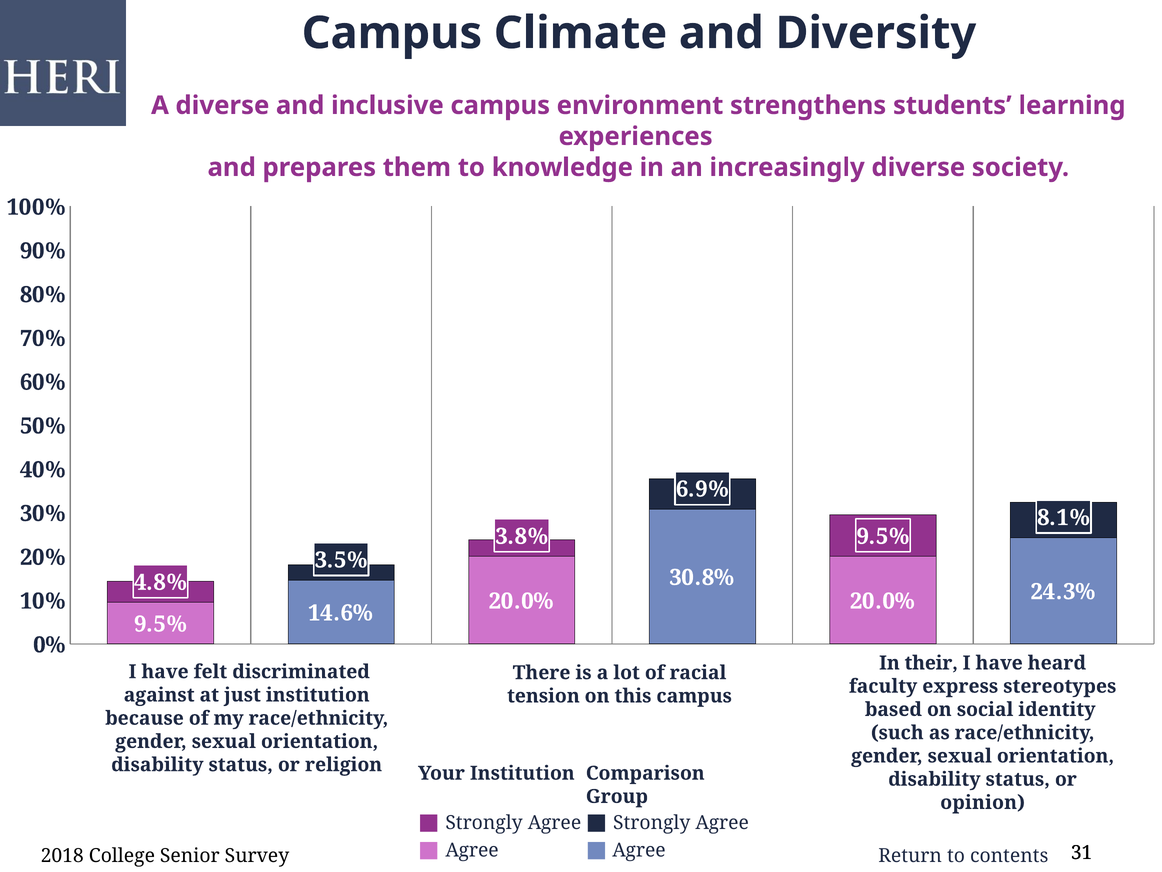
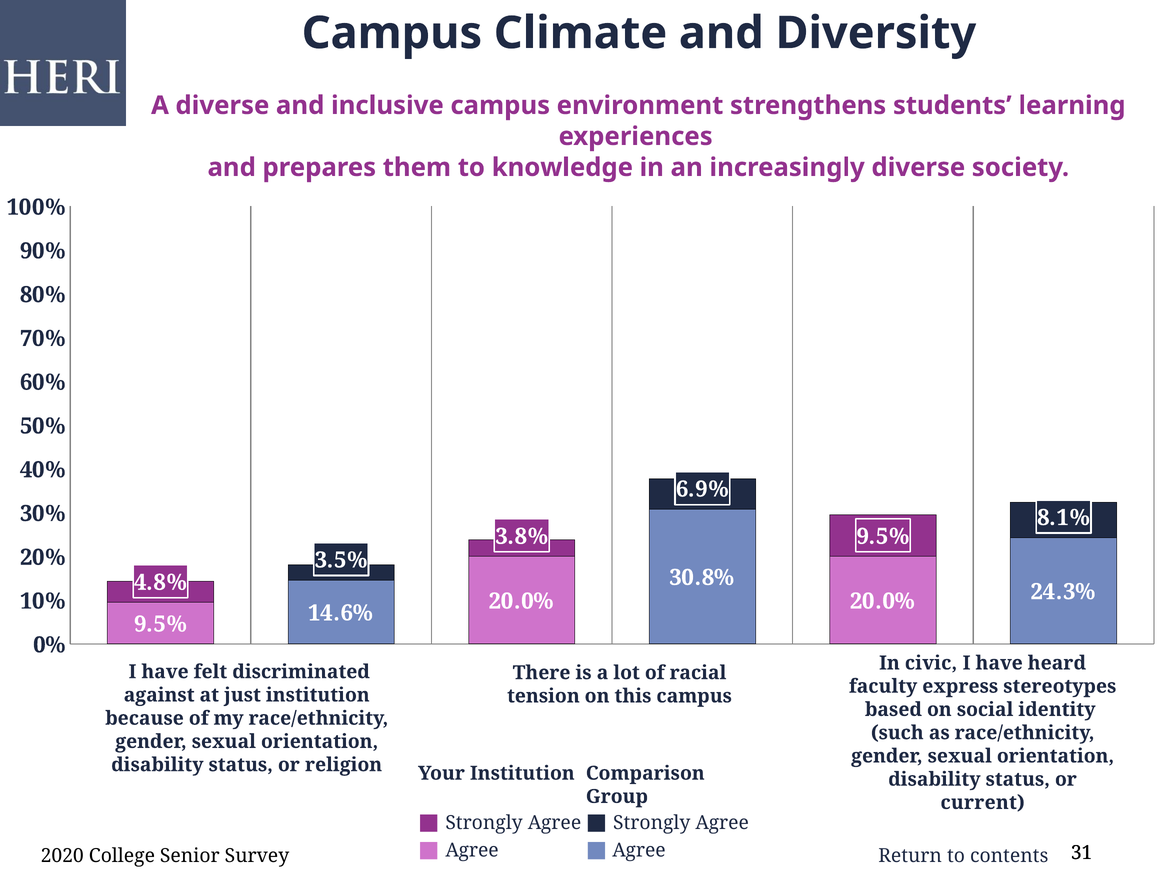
their: their -> civic
opinion: opinion -> current
2018: 2018 -> 2020
